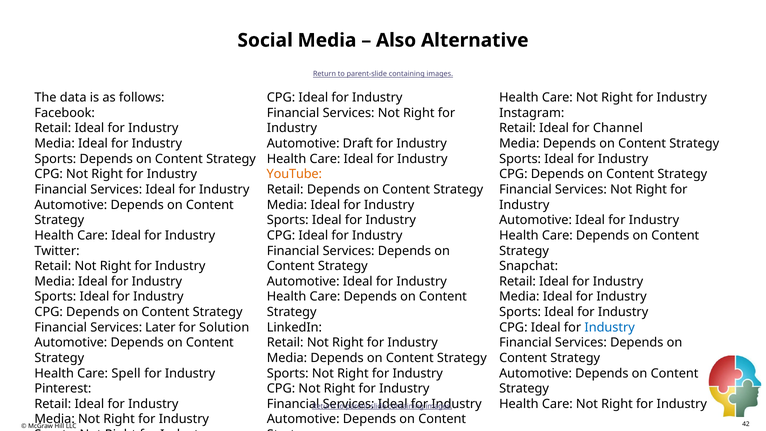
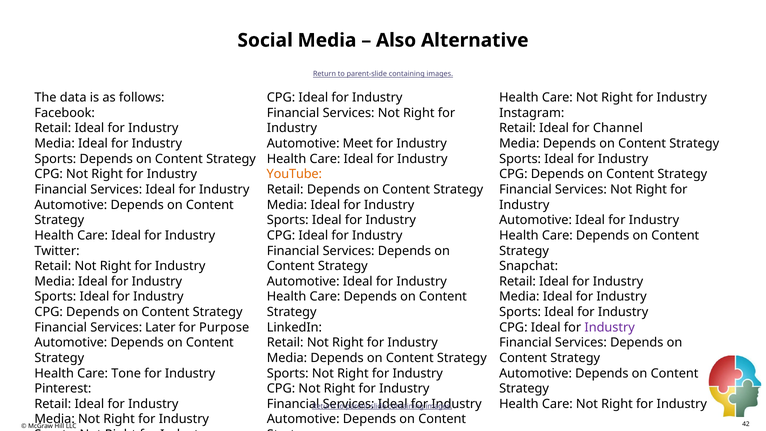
Draft: Draft -> Meet
Solution: Solution -> Purpose
Industry at (610, 327) colour: blue -> purple
Spell: Spell -> Tone
